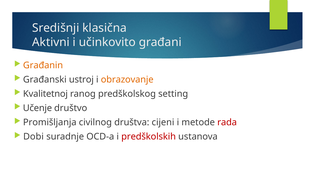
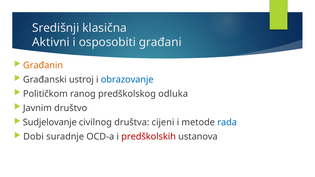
učinkovito: učinkovito -> osposobiti
obrazovanje colour: orange -> blue
Kvalitetnoj: Kvalitetnoj -> Političkom
setting: setting -> odluka
Učenje: Učenje -> Javnim
Promišljanja: Promišljanja -> Sudjelovanje
rada colour: red -> blue
